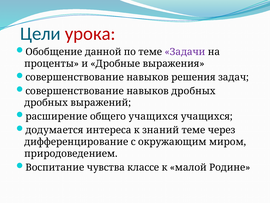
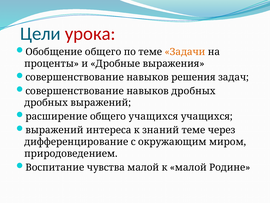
Обобщение данной: данной -> общего
Задачи colour: purple -> orange
додумается at (54, 130): додумается -> выражений
чувства классе: классе -> малой
